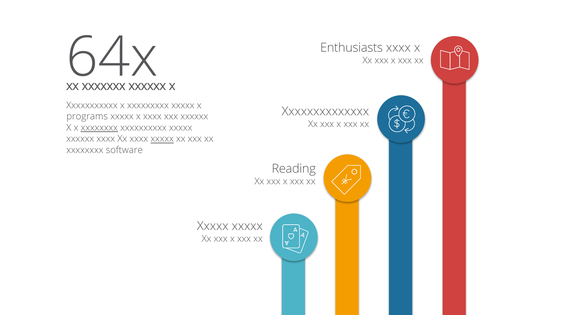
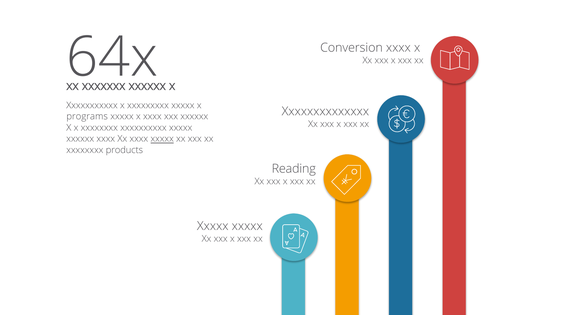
Enthusiasts: Enthusiasts -> Conversion
xxxxxxxx at (99, 128) underline: present -> none
software: software -> products
